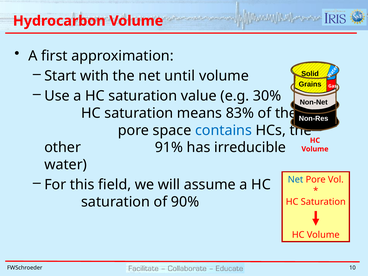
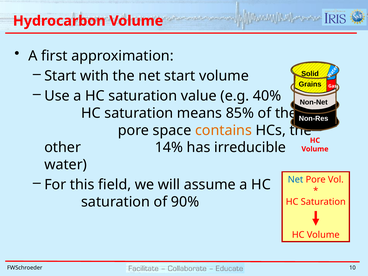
net until: until -> start
30%: 30% -> 40%
83%: 83% -> 85%
contains colour: blue -> orange
91%: 91% -> 14%
